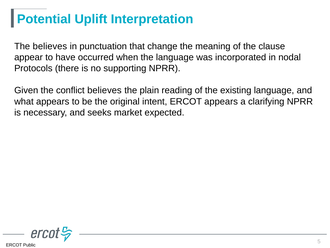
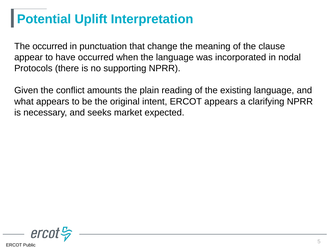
The believes: believes -> occurred
conflict believes: believes -> amounts
